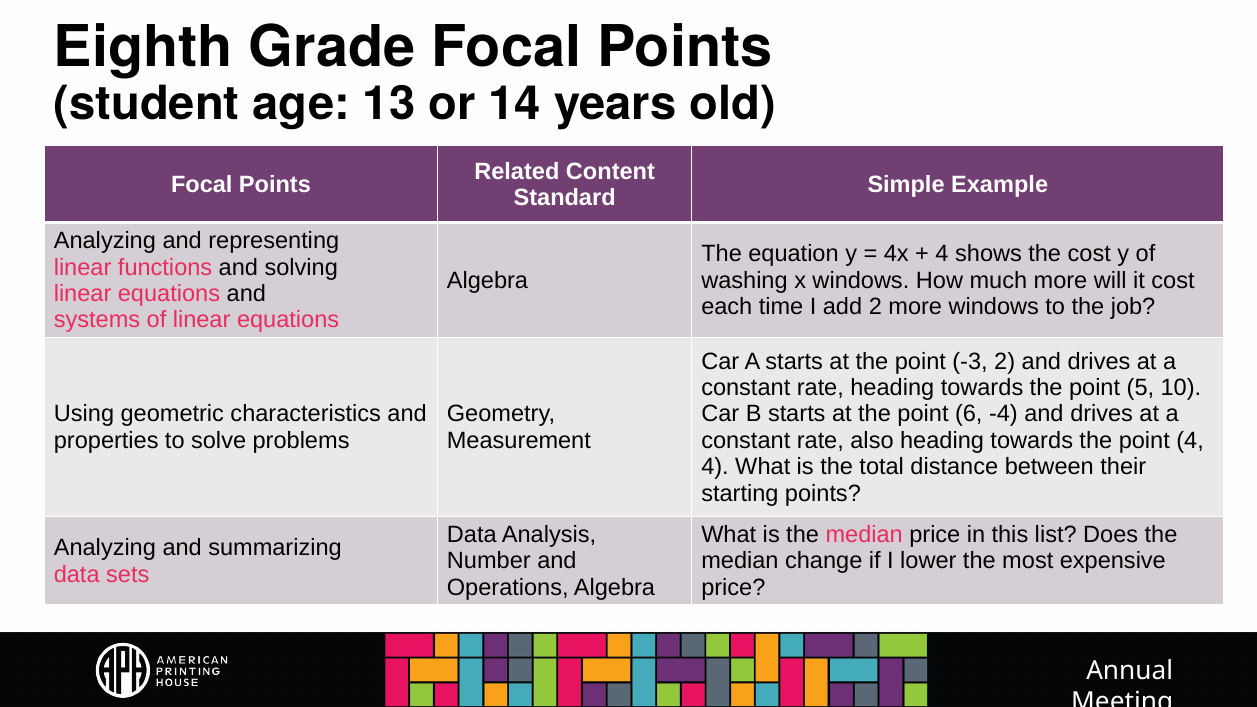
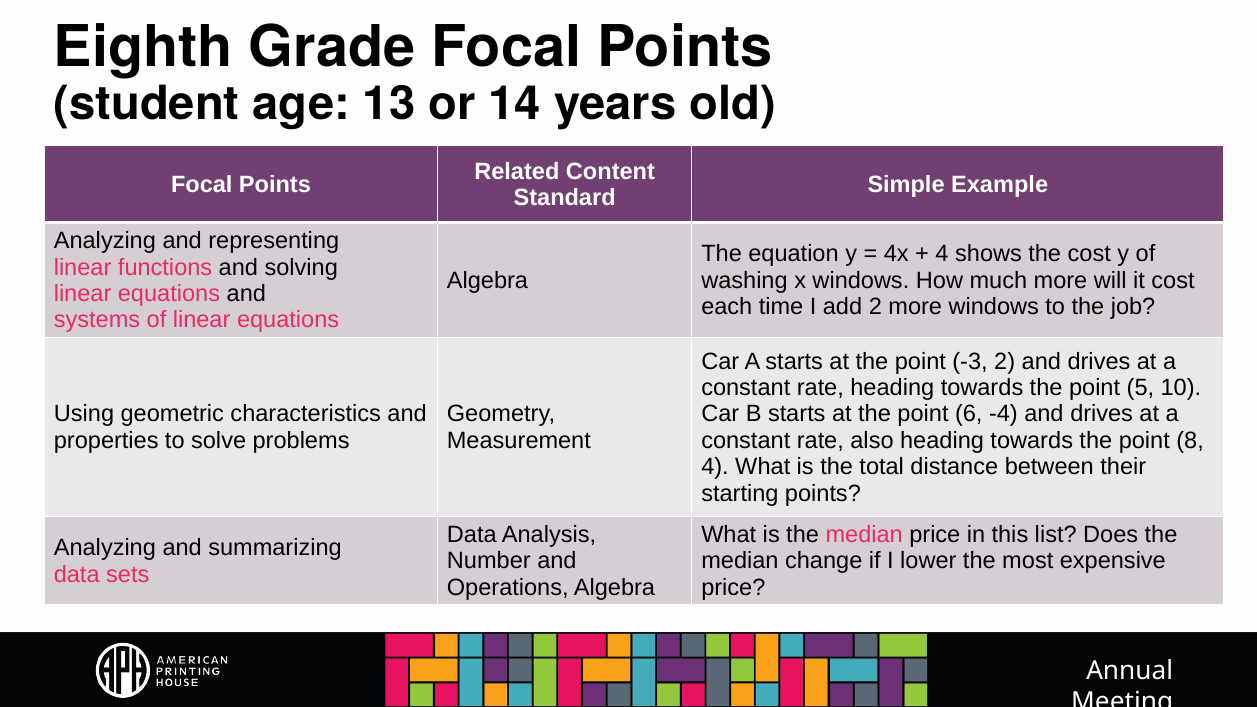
point 4: 4 -> 8
